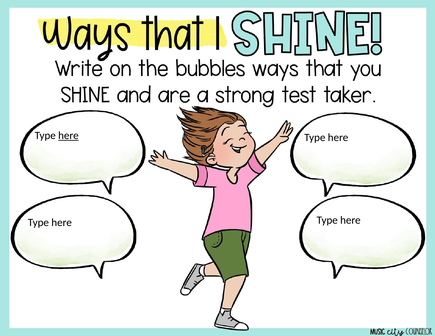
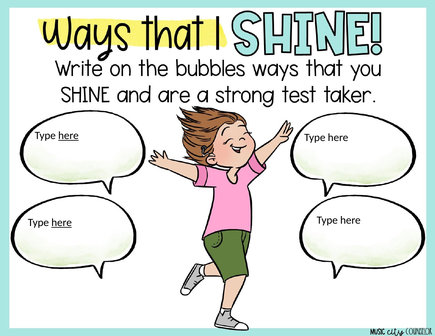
here at (62, 223) underline: none -> present
